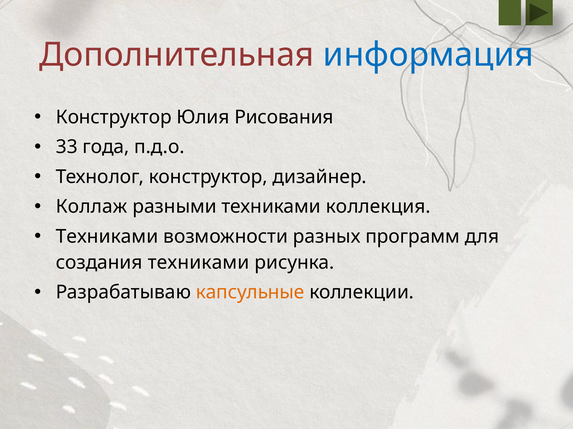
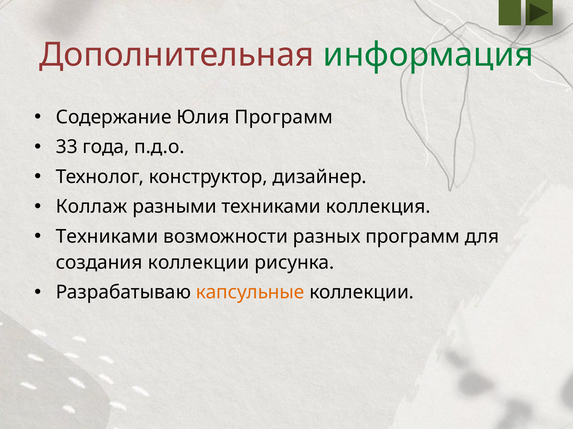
информация colour: blue -> green
Конструктор at (114, 117): Конструктор -> Содержание
Юлия Рисования: Рисования -> Программ
создания техниками: техниками -> коллекции
